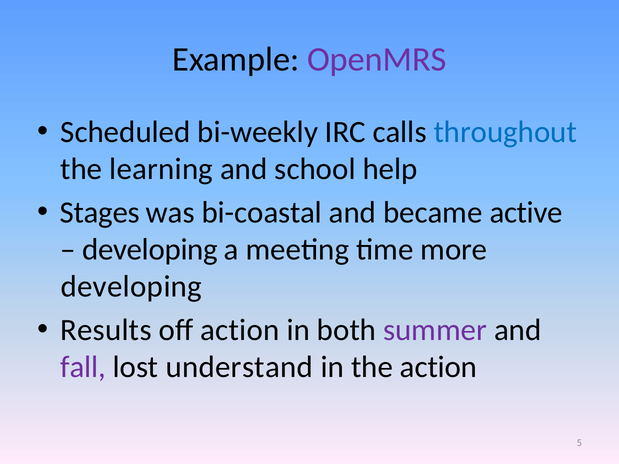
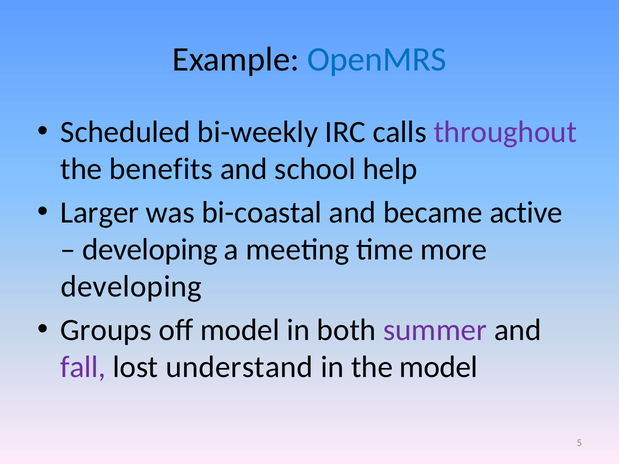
OpenMRS colour: purple -> blue
throughout colour: blue -> purple
learning: learning -> benefits
Stages: Stages -> Larger
Results: Results -> Groups
off action: action -> model
the action: action -> model
